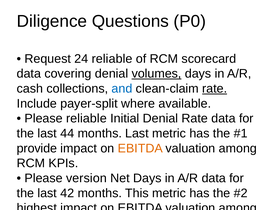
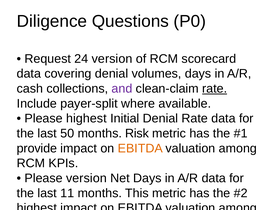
24 reliable: reliable -> version
volumes underline: present -> none
and colour: blue -> purple
Please reliable: reliable -> highest
44: 44 -> 50
months Last: Last -> Risk
42: 42 -> 11
